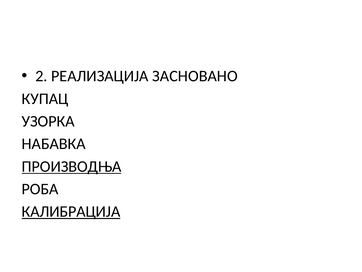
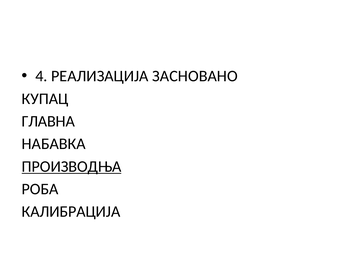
2: 2 -> 4
УЗОРКА: УЗОРКА -> ГЛАВНА
КАЛИБРАЦИЈА underline: present -> none
